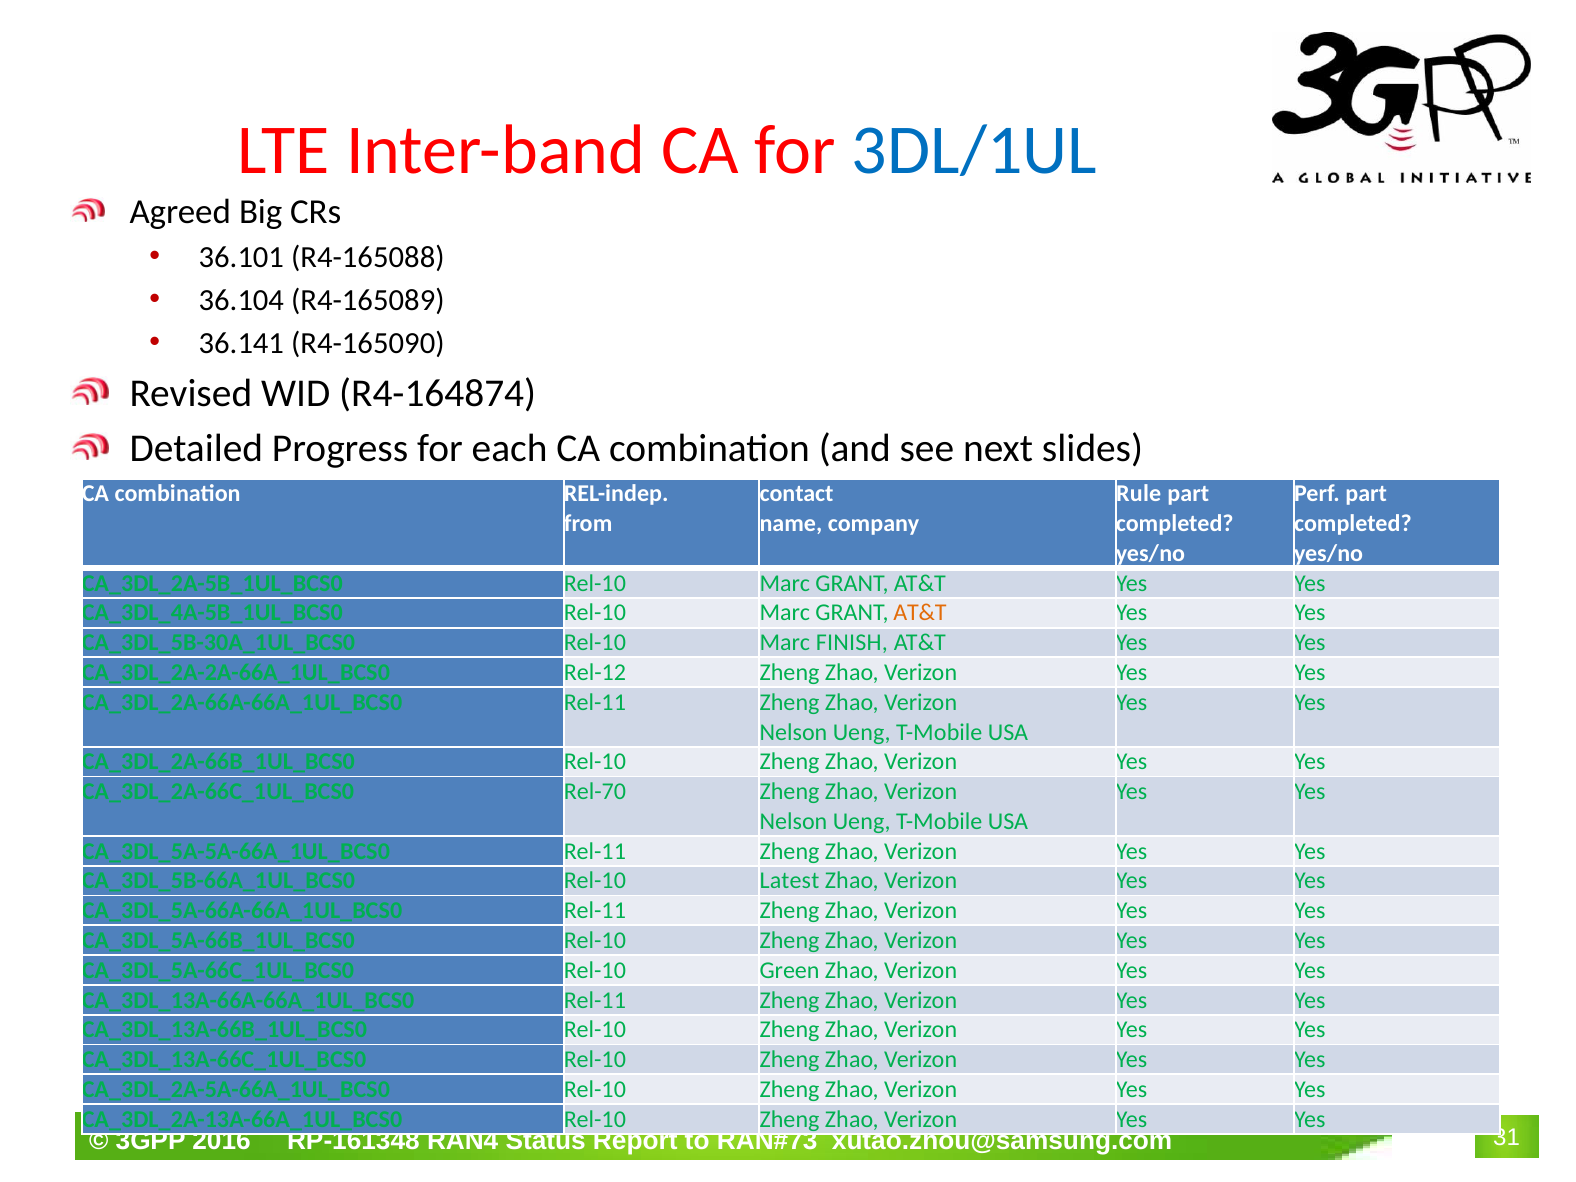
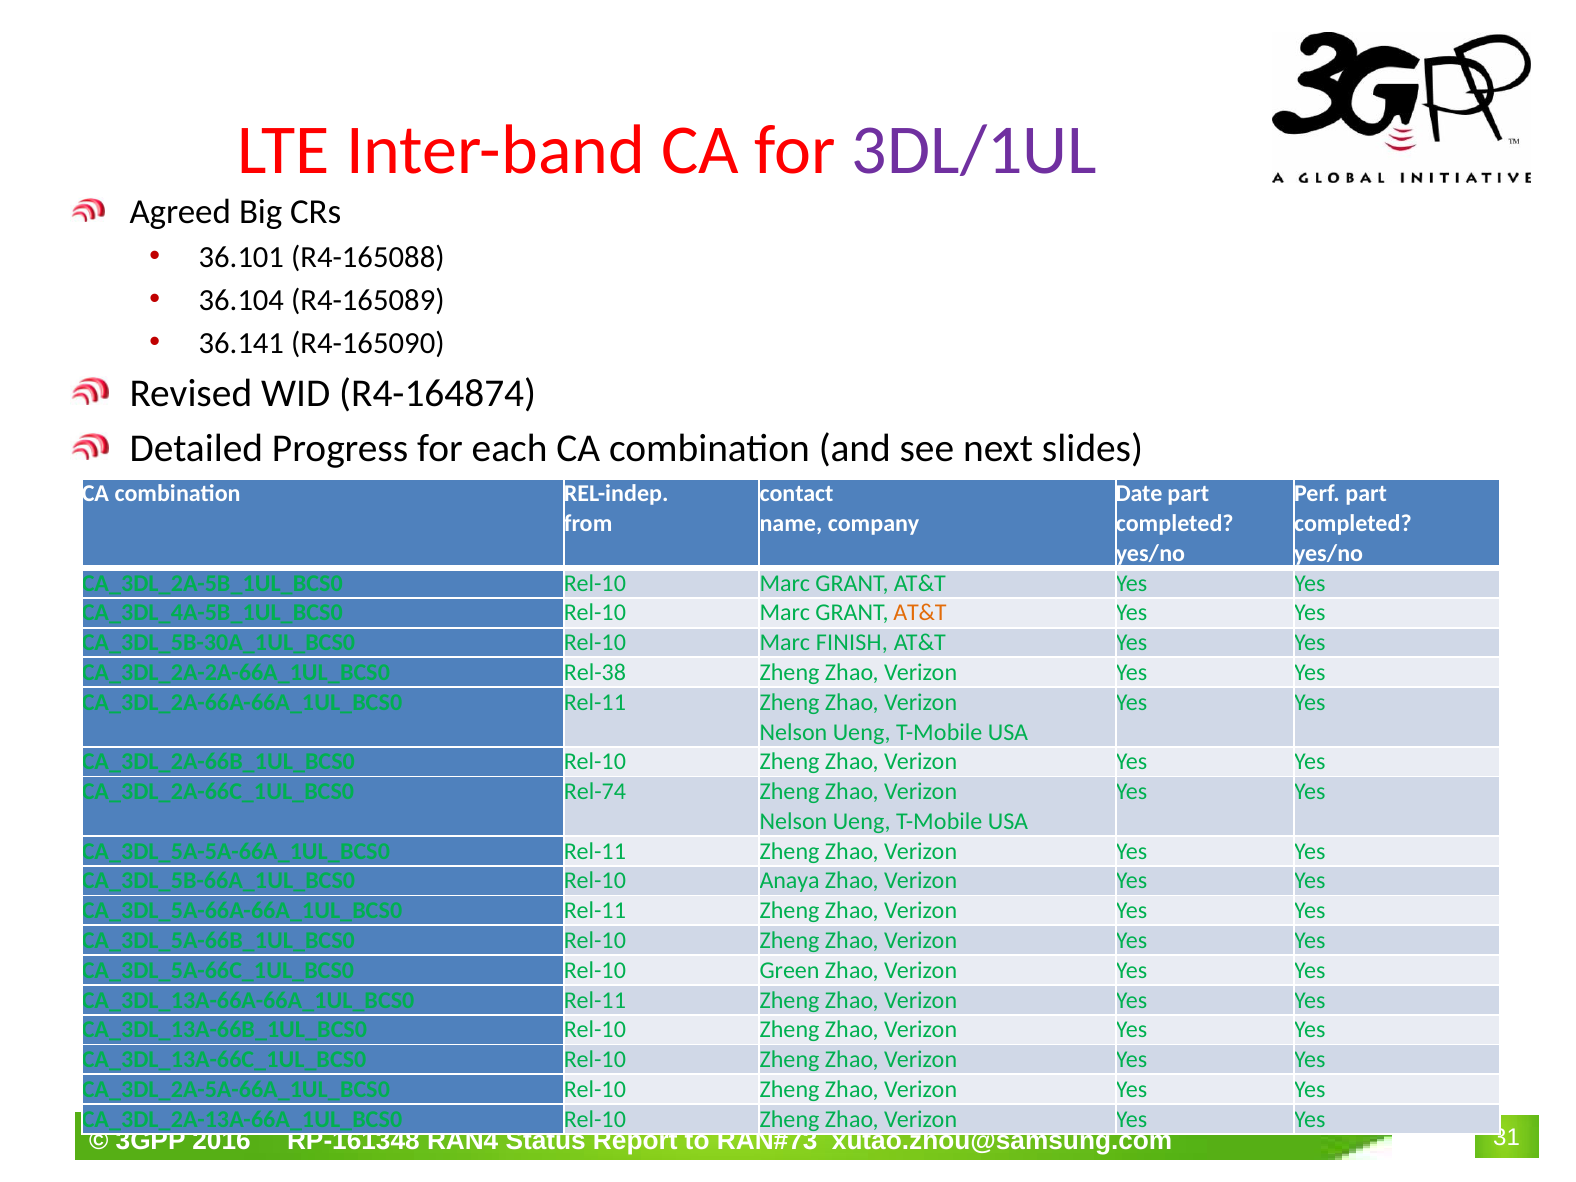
3DL/1UL colour: blue -> purple
Rule: Rule -> Date
Rel-12: Rel-12 -> Rel-38
Rel-70: Rel-70 -> Rel-74
Latest: Latest -> Anaya
